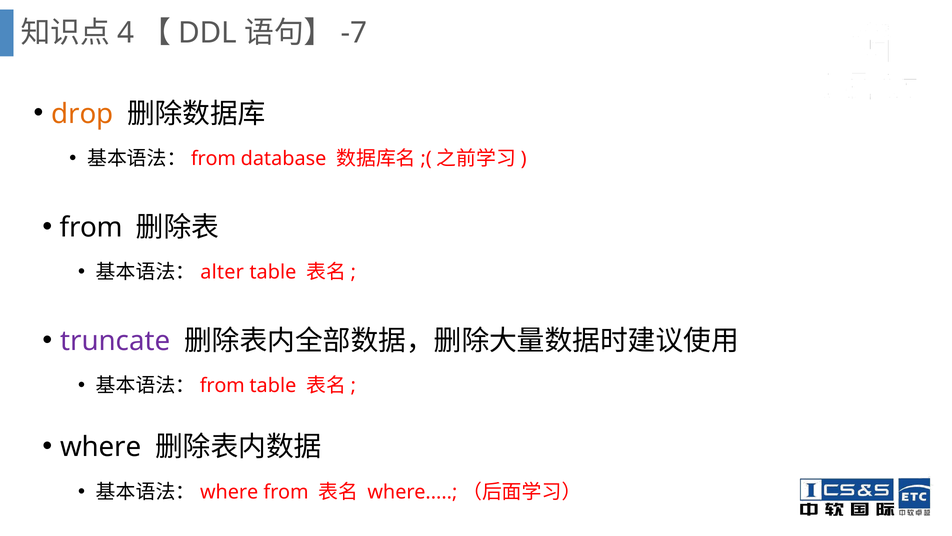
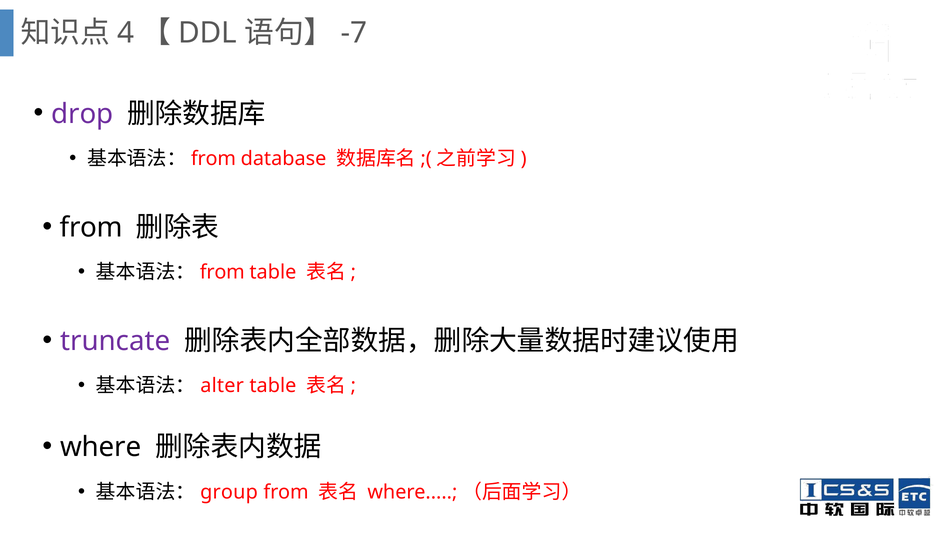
drop colour: orange -> purple
alter at (222, 272): alter -> from
from at (222, 386): from -> alter
where at (229, 492): where -> group
